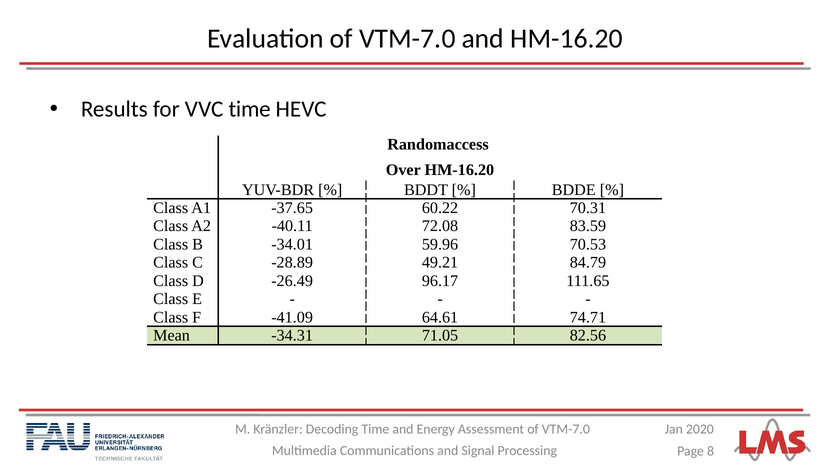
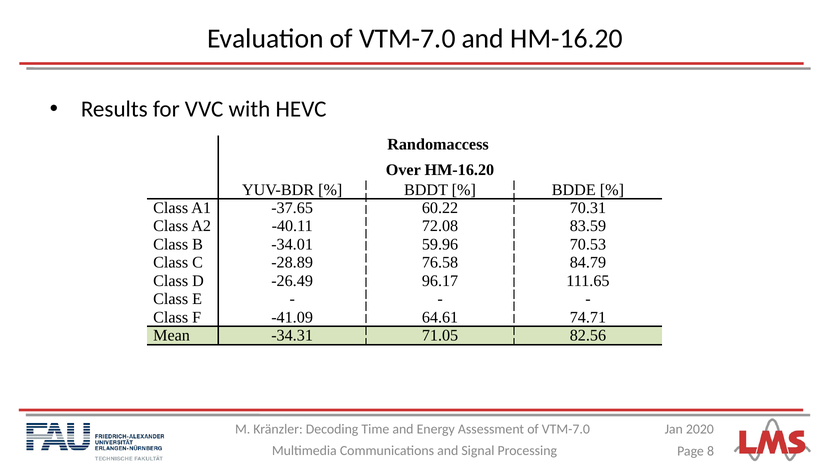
VVC time: time -> with
49.21: 49.21 -> 76.58
